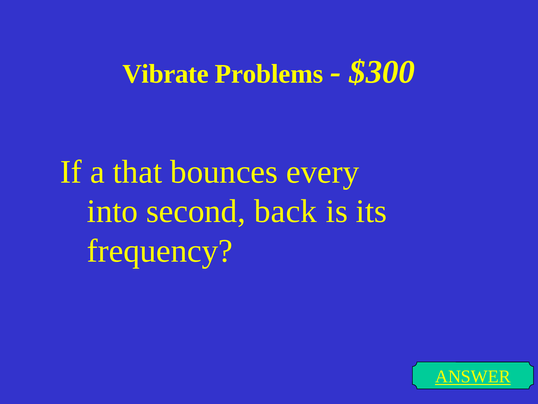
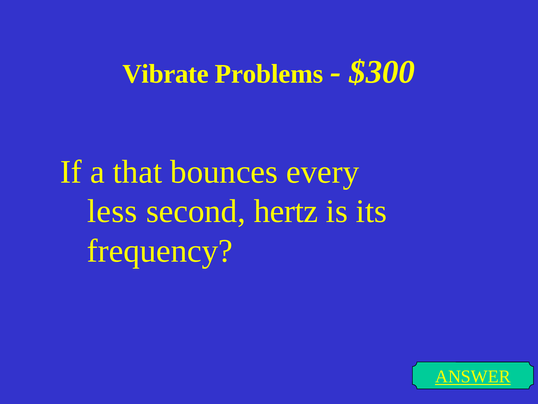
into: into -> less
back: back -> hertz
